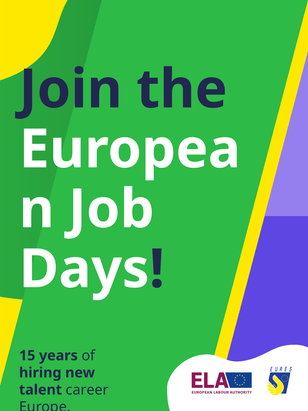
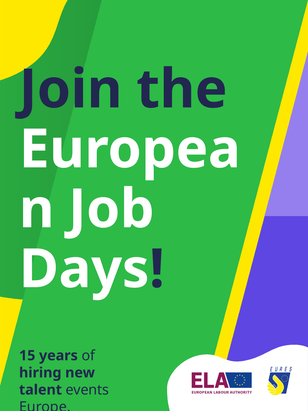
career: career -> events
